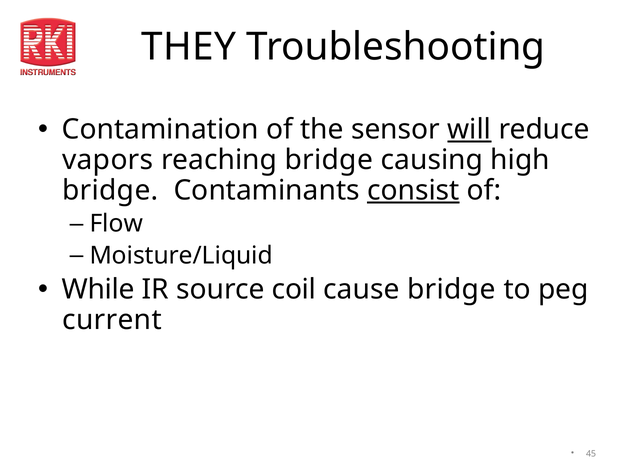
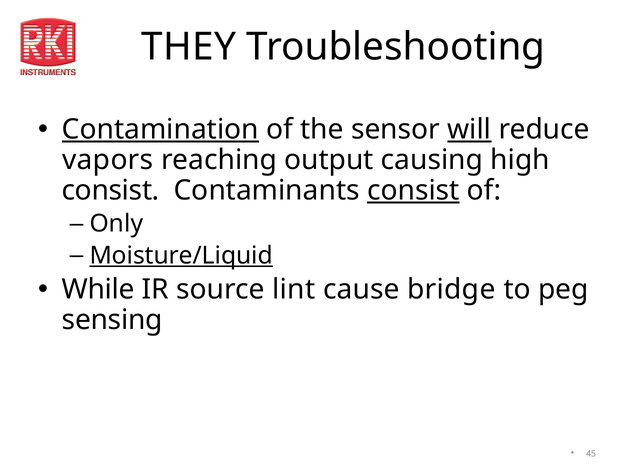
Contamination underline: none -> present
reaching bridge: bridge -> output
bridge at (110, 190): bridge -> consist
Flow: Flow -> Only
Moisture/Liquid underline: none -> present
coil: coil -> lint
current: current -> sensing
